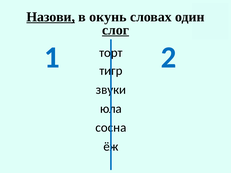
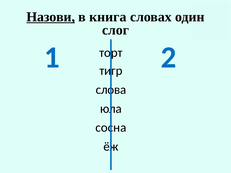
окунь: окунь -> книга
слог underline: present -> none
звуки: звуки -> слова
